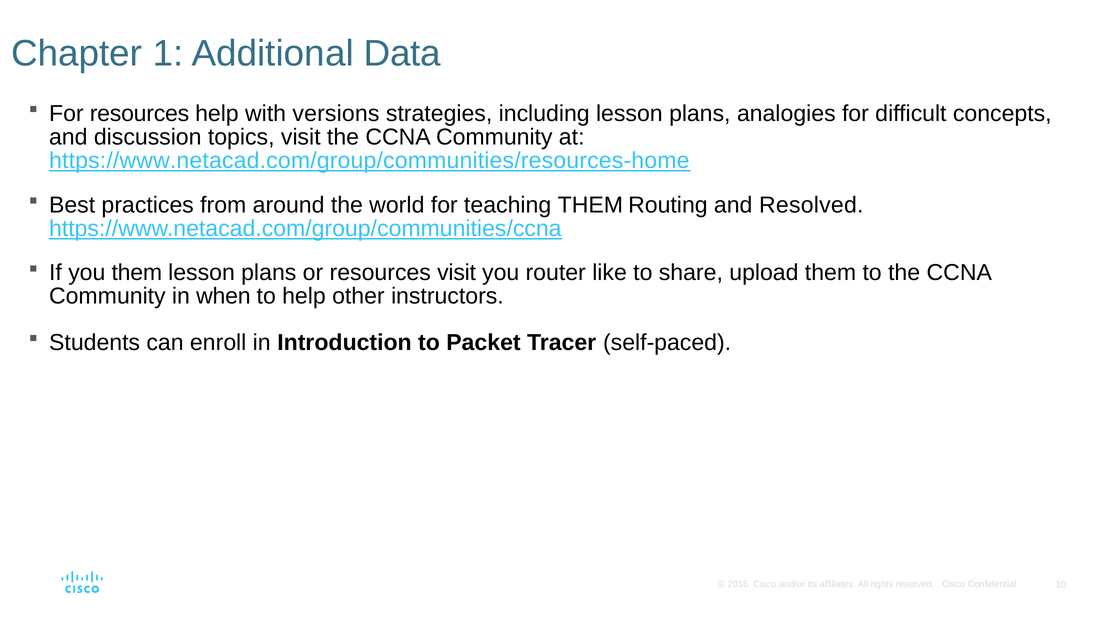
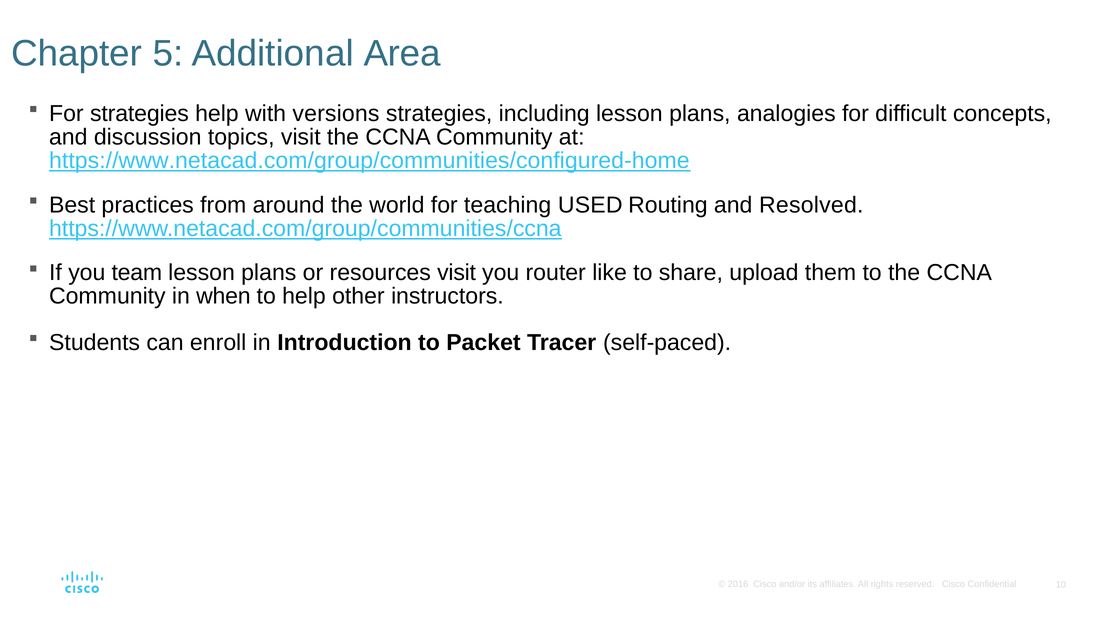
1: 1 -> 5
Data: Data -> Area
For resources: resources -> strategies
https://www.netacad.com/group/communities/resources-home: https://www.netacad.com/group/communities/resources-home -> https://www.netacad.com/group/communities/configured-home
teaching THEM: THEM -> USED
you them: them -> team
